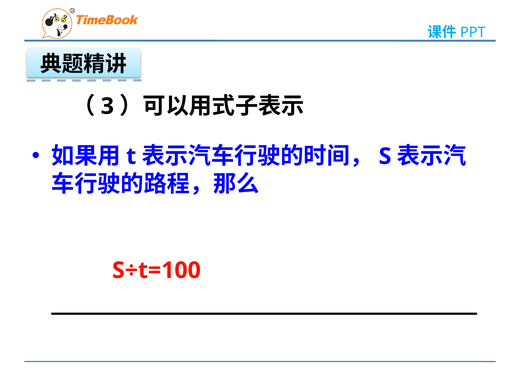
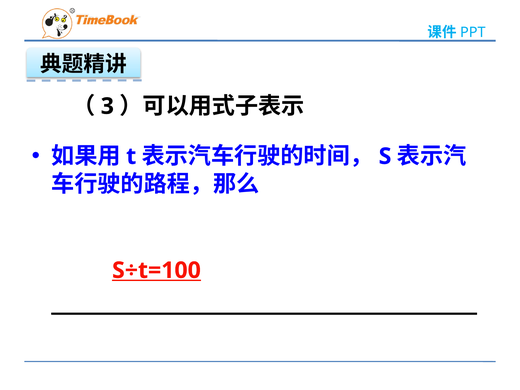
S÷t=100 underline: none -> present
